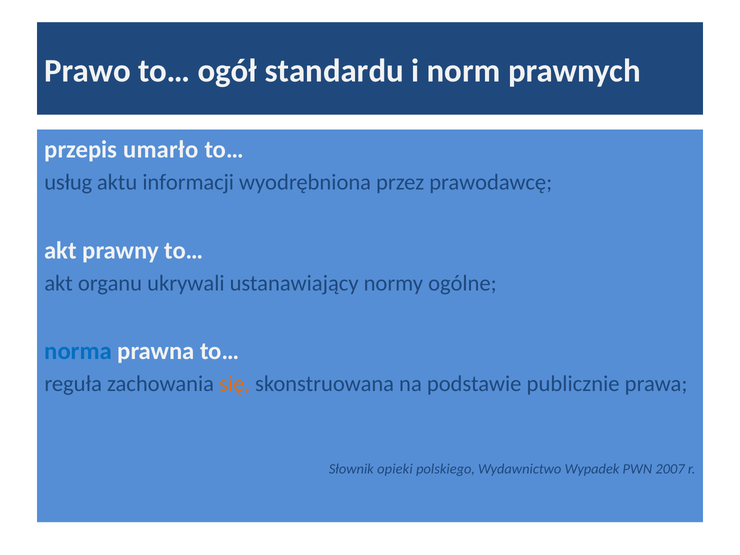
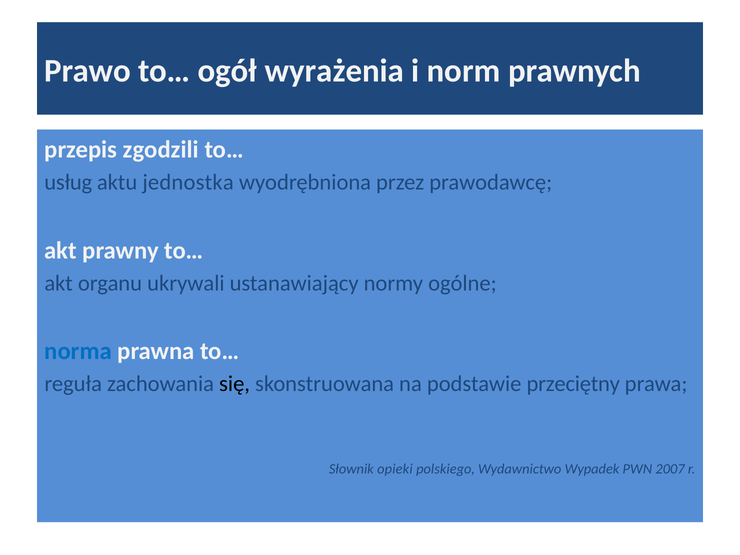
standardu: standardu -> wyrażenia
umarło: umarło -> zgodzili
informacji: informacji -> jednostka
się colour: orange -> black
publicznie: publicznie -> przeciętny
